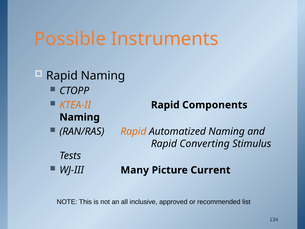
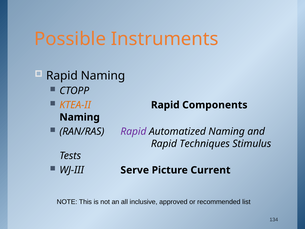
Rapid at (133, 131) colour: orange -> purple
Converting: Converting -> Techniques
Many: Many -> Serve
